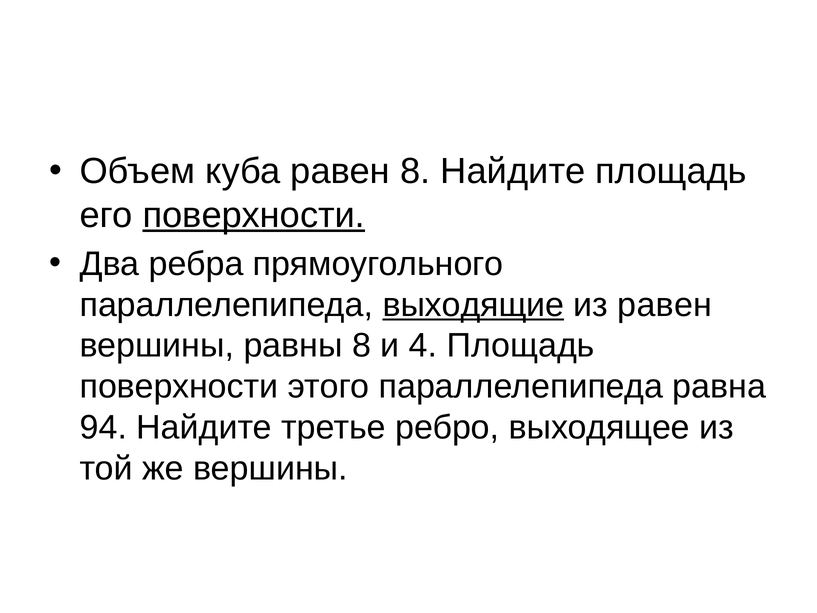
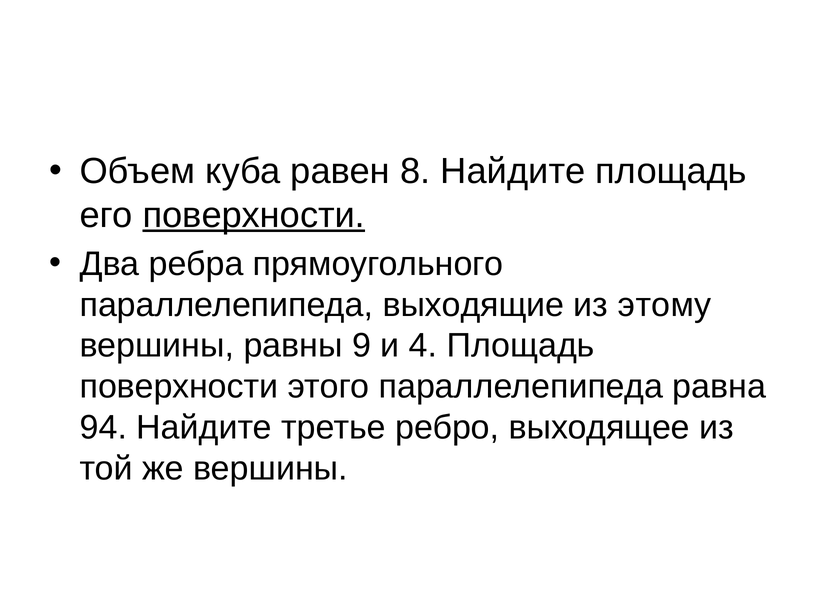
выходящие underline: present -> none
из равен: равен -> этому
равны 8: 8 -> 9
